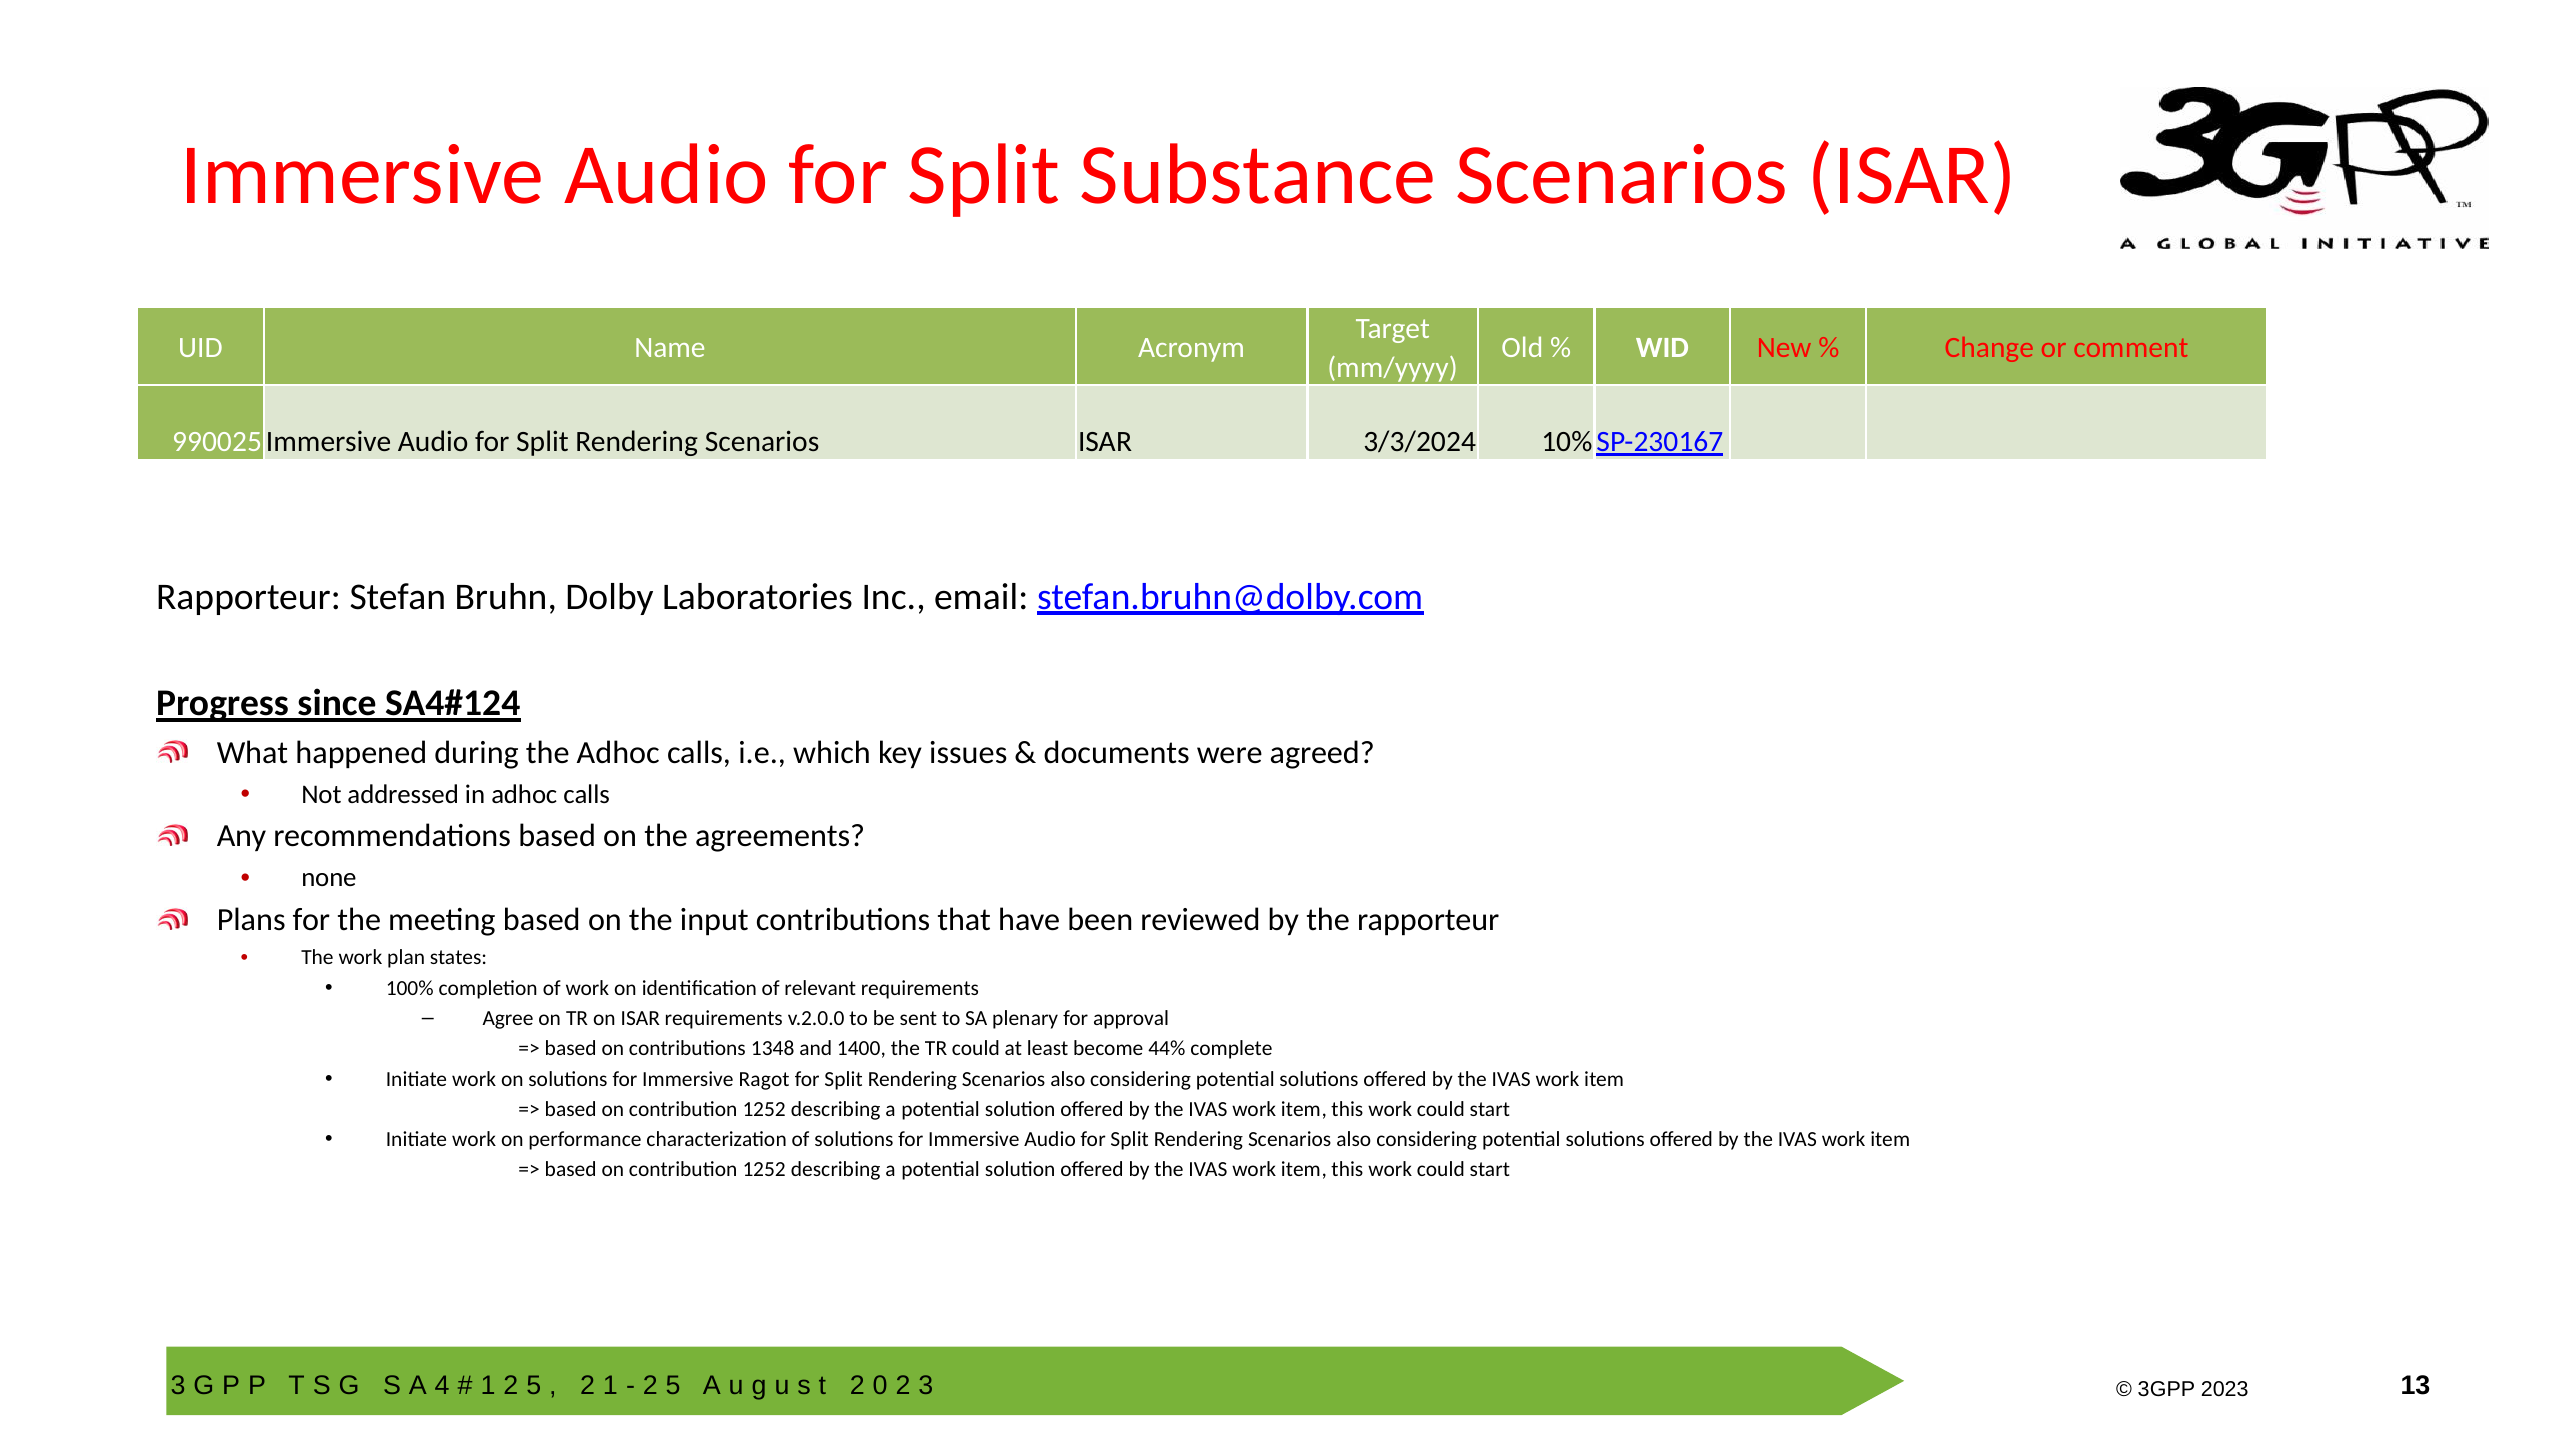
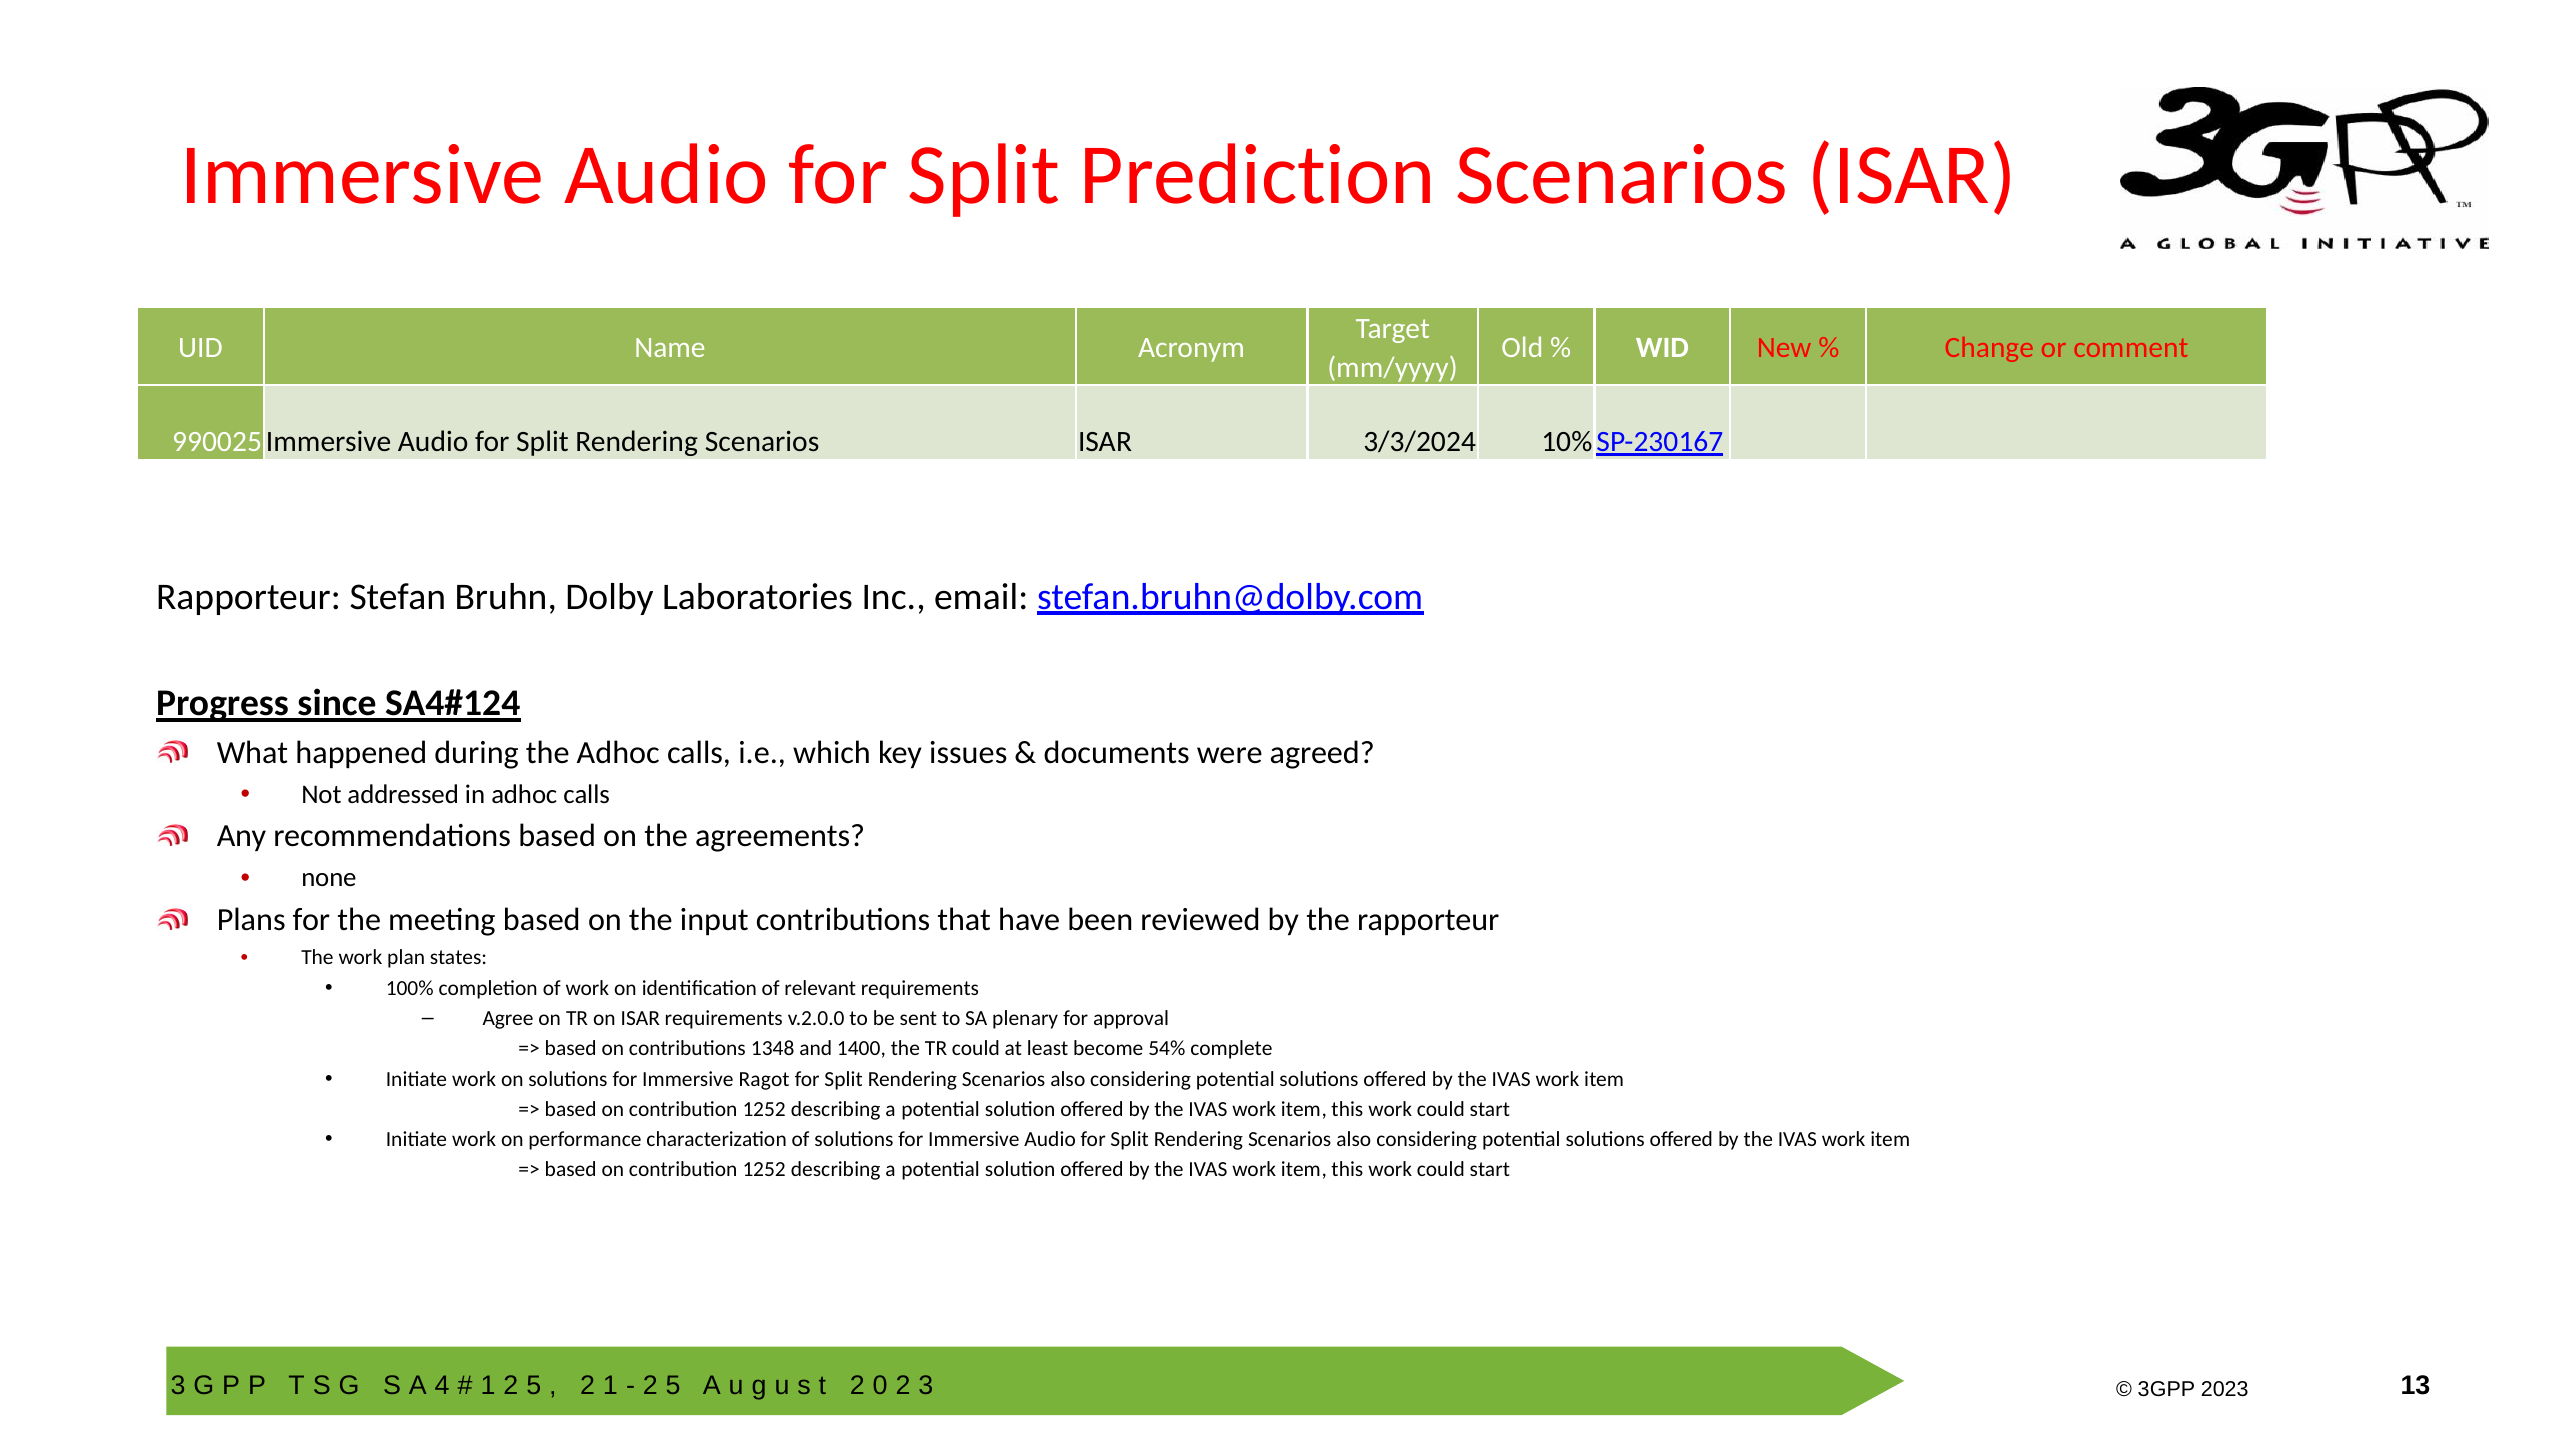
Substance: Substance -> Prediction
44%: 44% -> 54%
